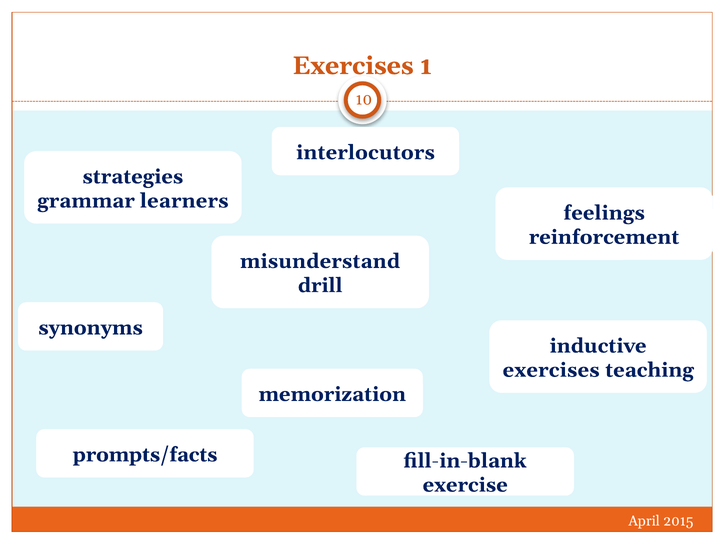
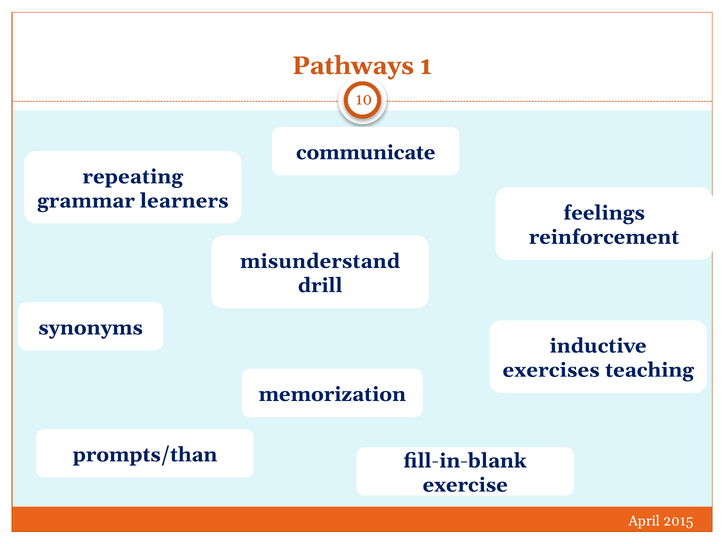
Exercises at (353, 66): Exercises -> Pathways
interlocutors: interlocutors -> communicate
strategies: strategies -> repeating
prompts/facts: prompts/facts -> prompts/than
